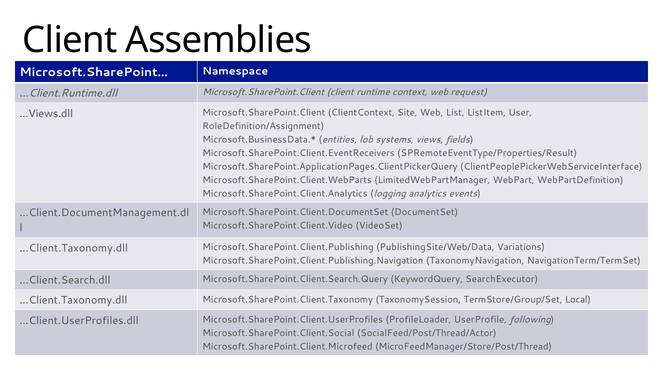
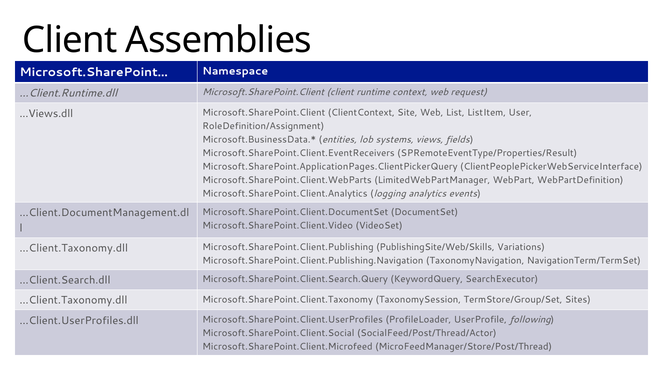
PublishingSite/Web/Data: PublishingSite/Web/Data -> PublishingSite/Web/Skills
Local: Local -> Sites
